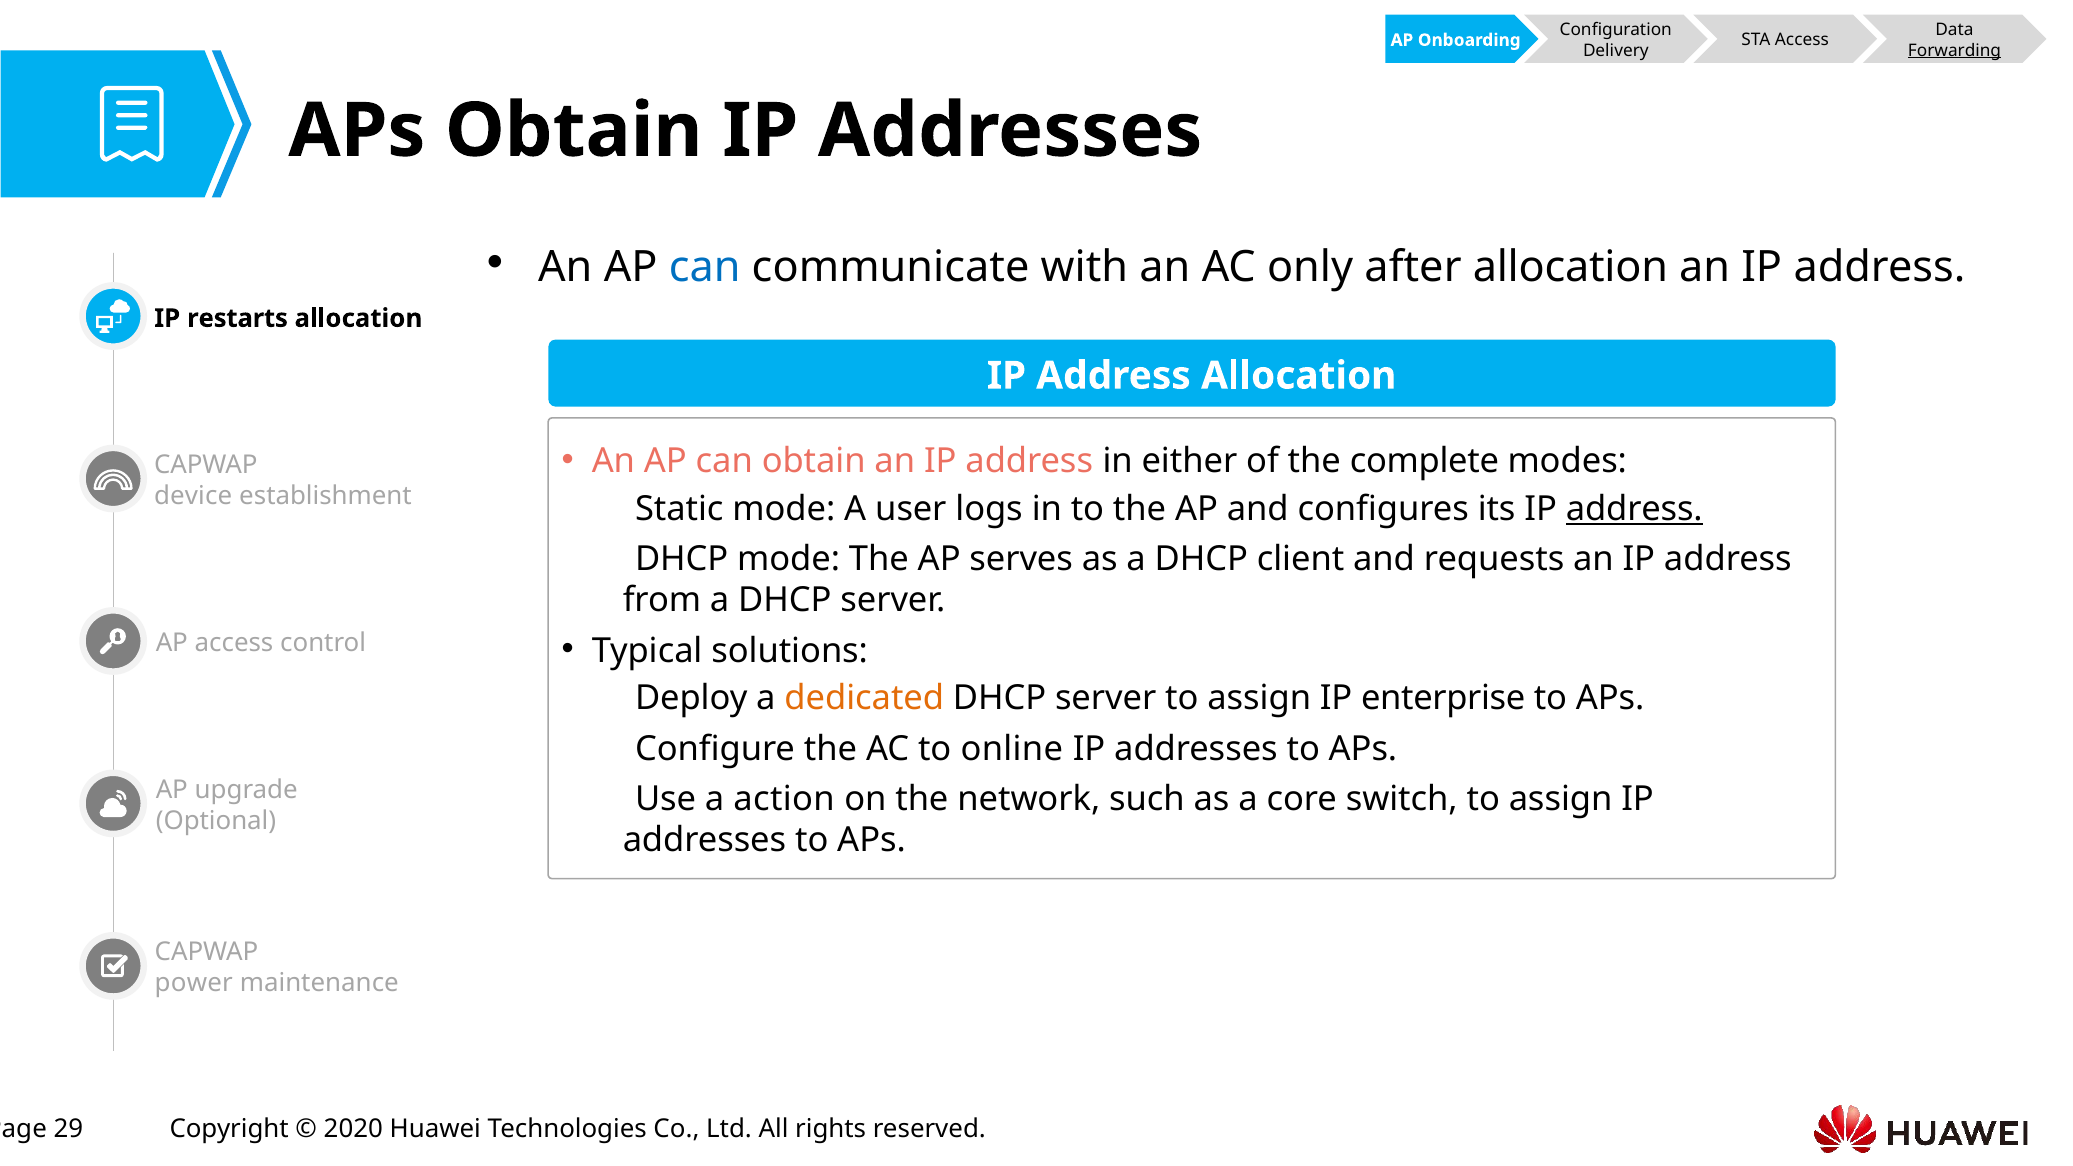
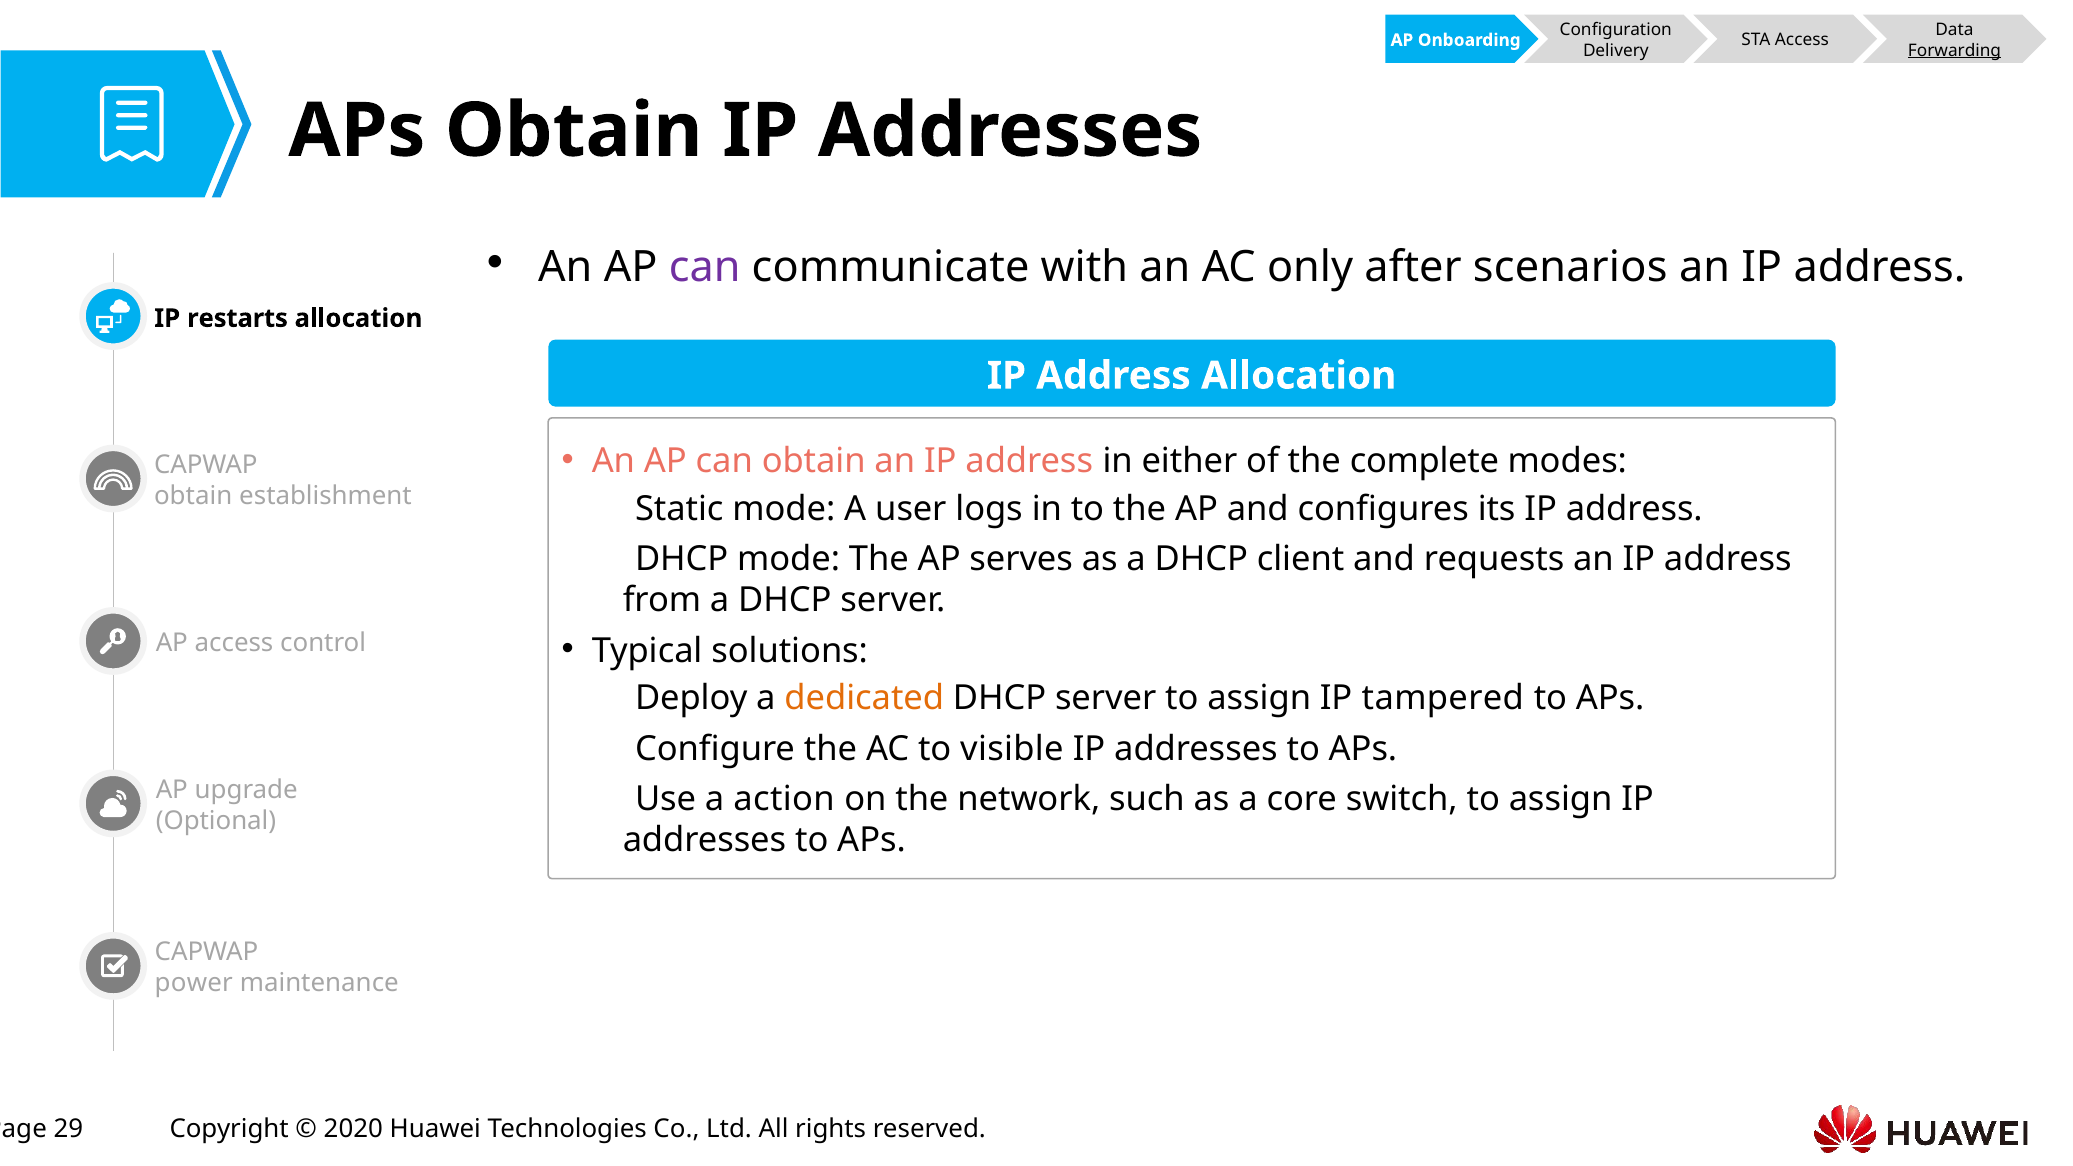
can at (705, 268) colour: blue -> purple
after allocation: allocation -> scenarios
device at (193, 496): device -> obtain
address at (1634, 509) underline: present -> none
enterprise: enterprise -> tampered
online: online -> visible
